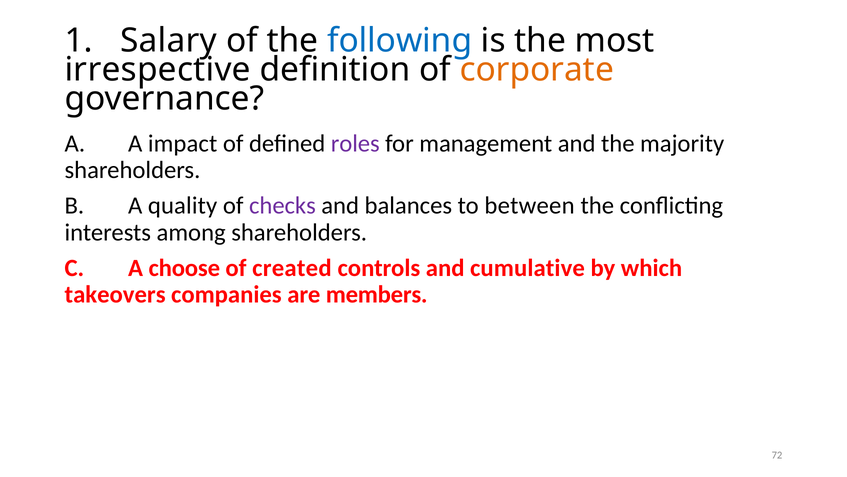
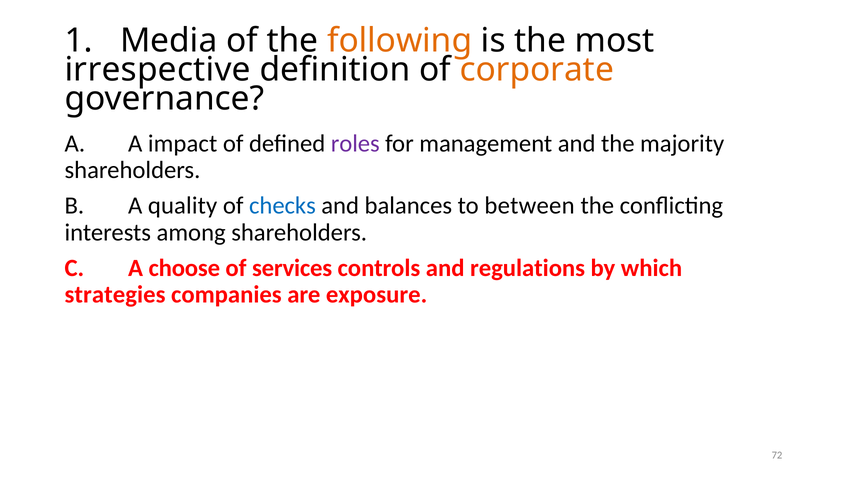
Salary: Salary -> Media
following colour: blue -> orange
checks colour: purple -> blue
created: created -> services
cumulative: cumulative -> regulations
takeovers: takeovers -> strategies
members: members -> exposure
